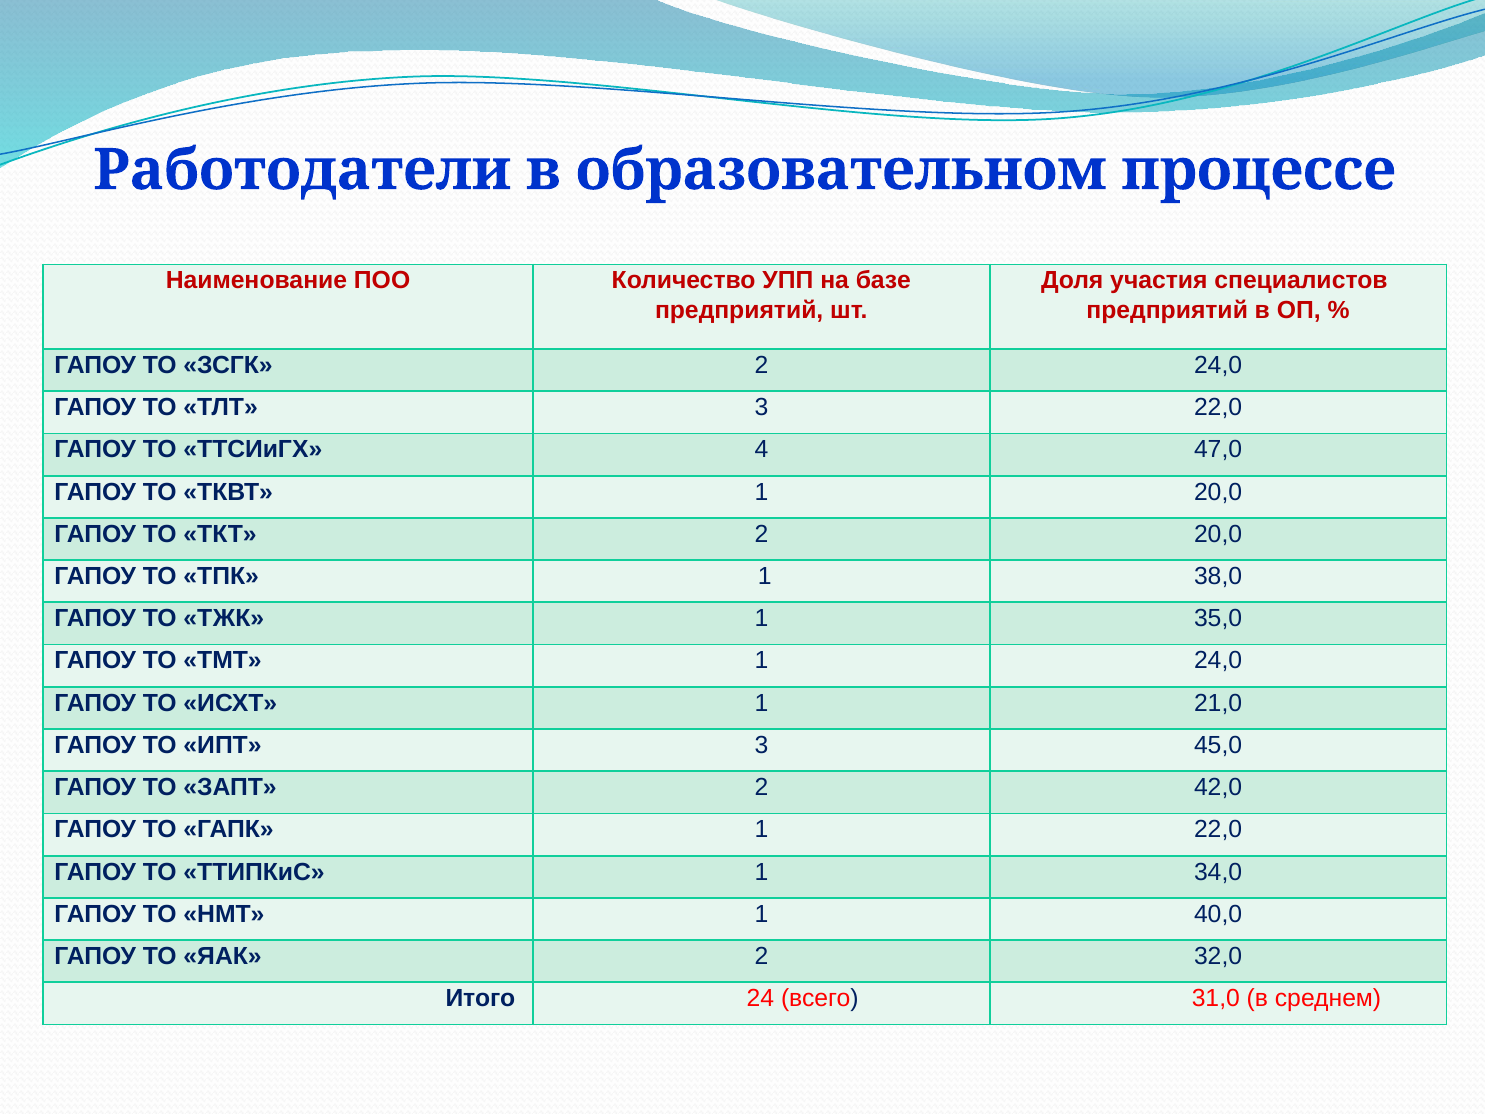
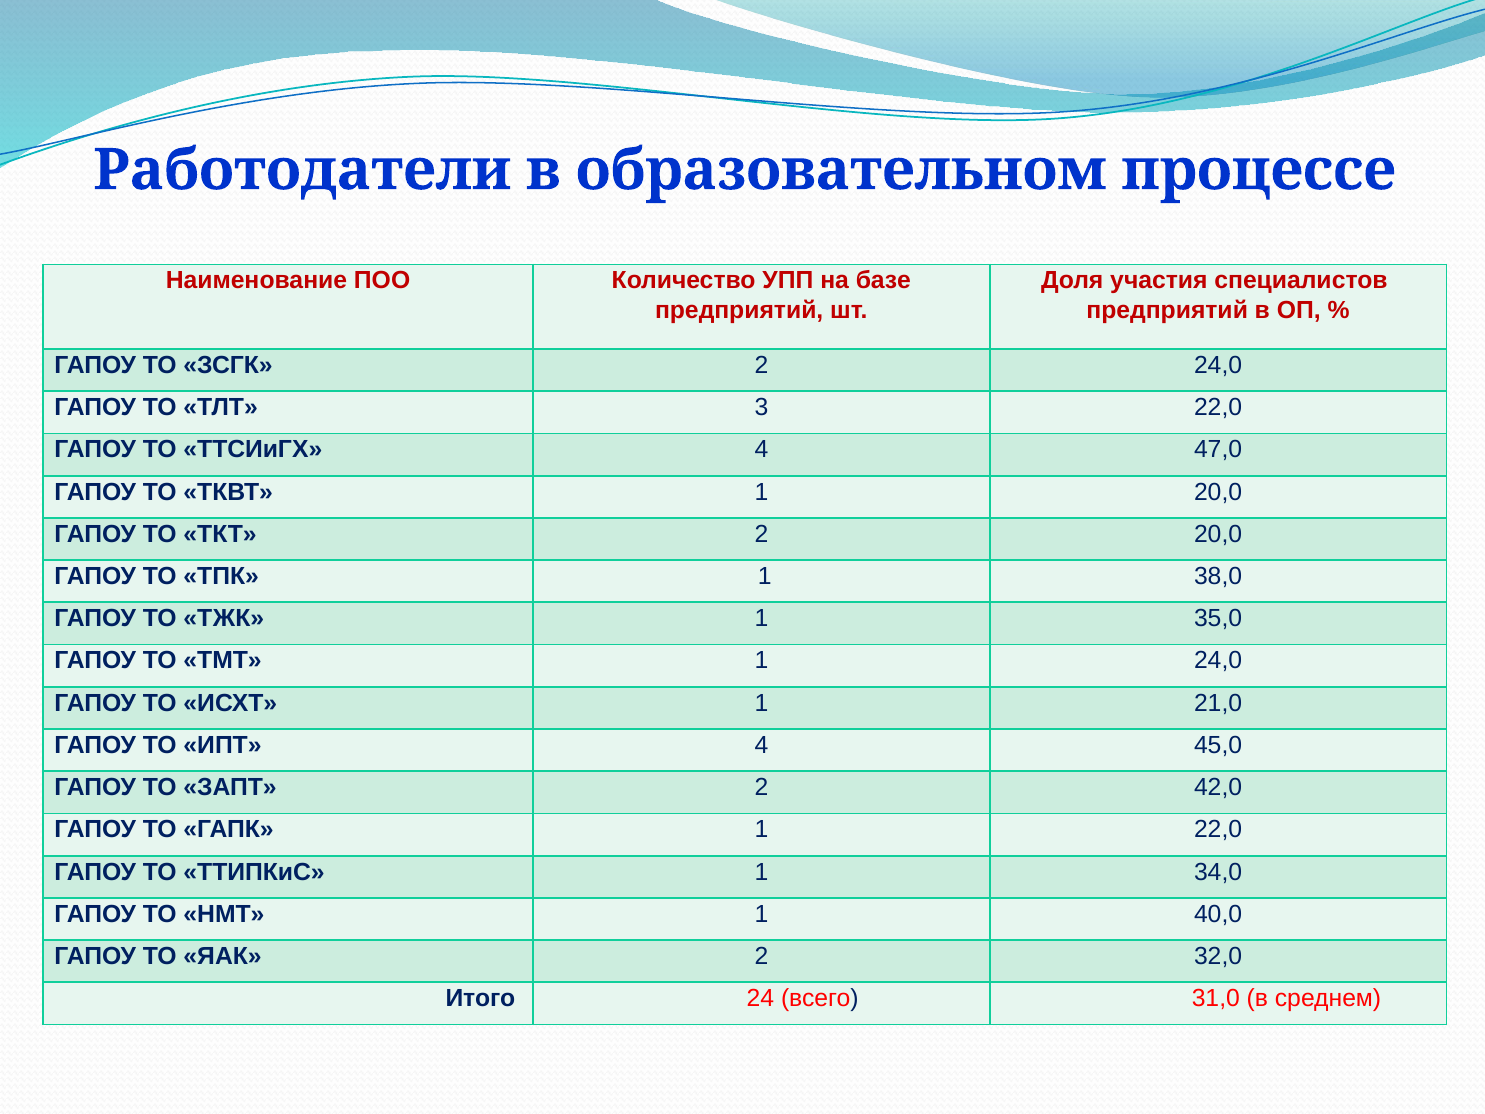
ИПТ 3: 3 -> 4
